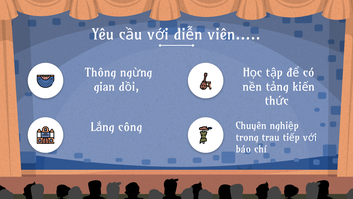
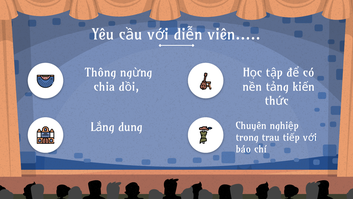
gian: gian -> chia
công: công -> dung
